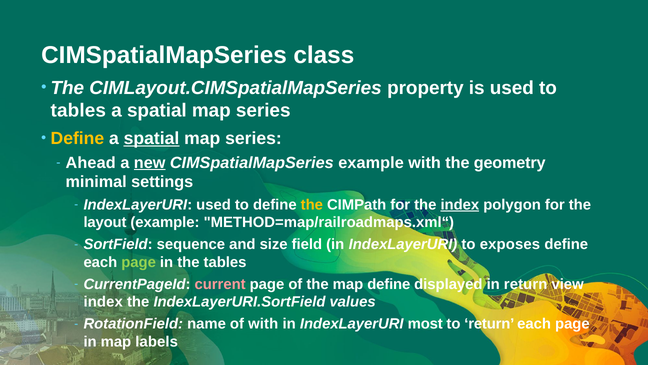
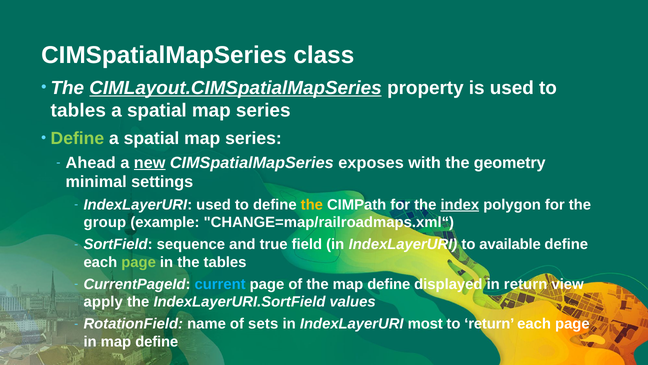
CIMLayout.CIMSpatialMapSeries underline: none -> present
Define at (77, 138) colour: yellow -> light green
spatial at (152, 138) underline: present -> none
CIMSpatialMapSeries example: example -> exposes
layout: layout -> group
METHOD=map/railroadmaps.xml“: METHOD=map/railroadmaps.xml“ -> CHANGE=map/railroadmaps.xml“
size: size -> true
exposes: exposes -> available
current colour: pink -> light blue
index at (103, 302): index -> apply
of with: with -> sets
in map labels: labels -> define
